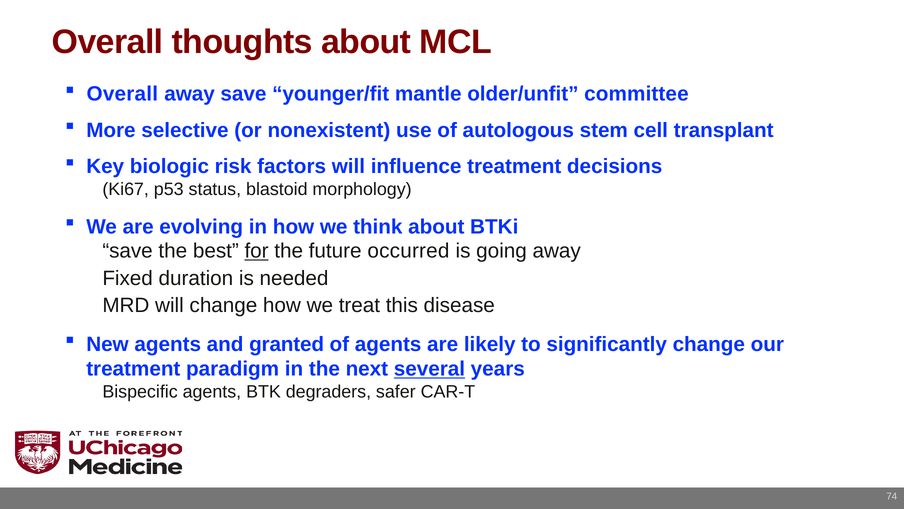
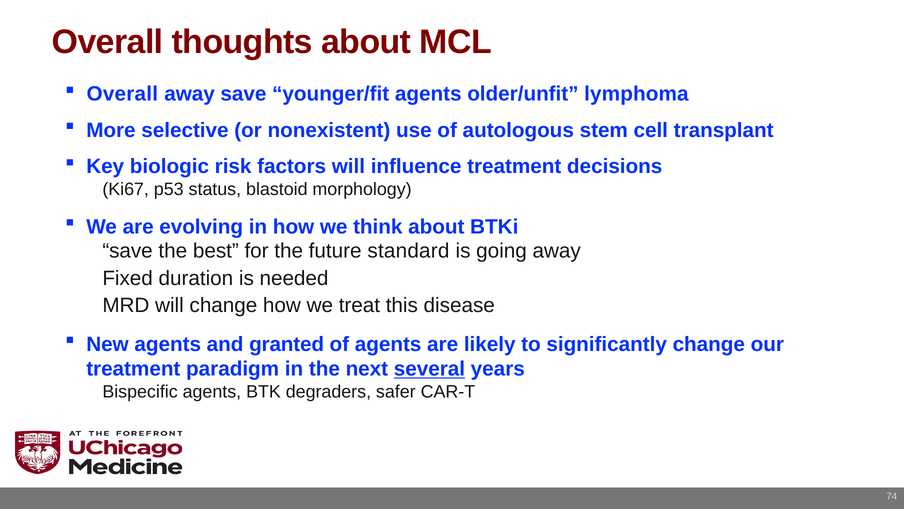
younger/fit mantle: mantle -> agents
committee: committee -> lymphoma
for underline: present -> none
occurred: occurred -> standard
